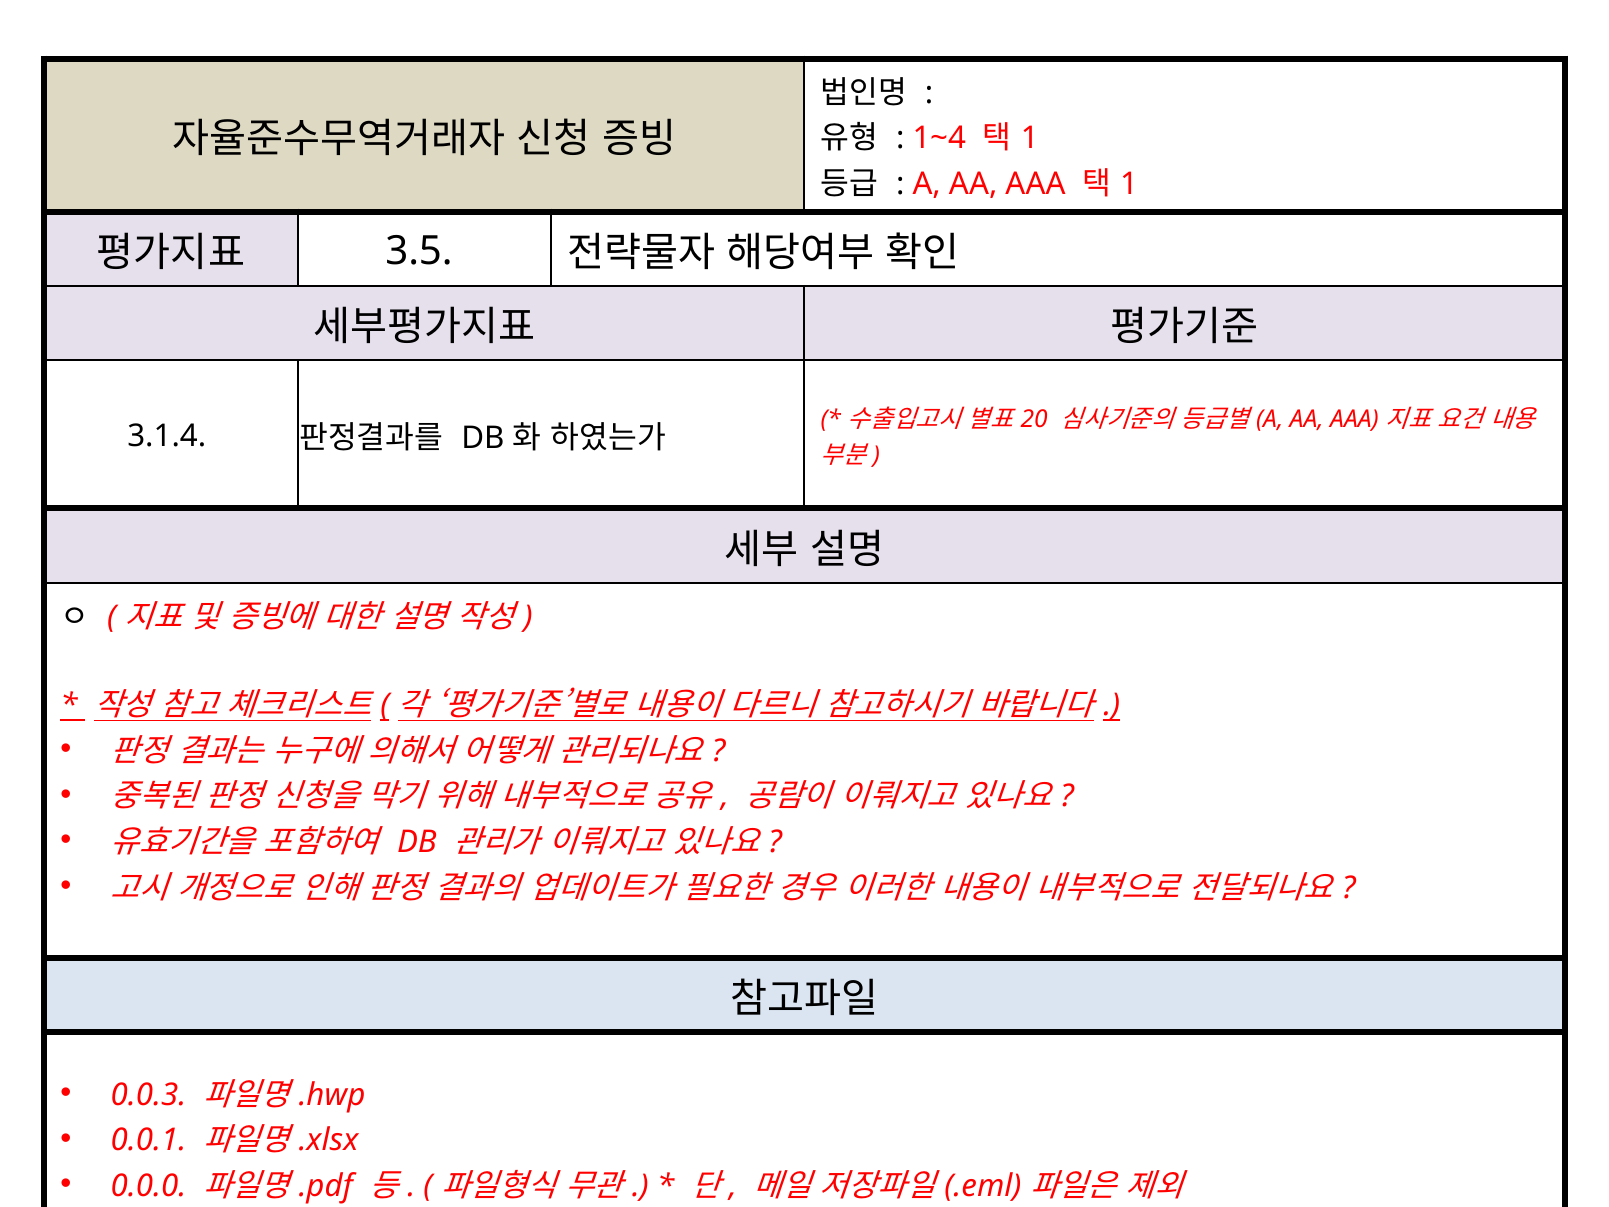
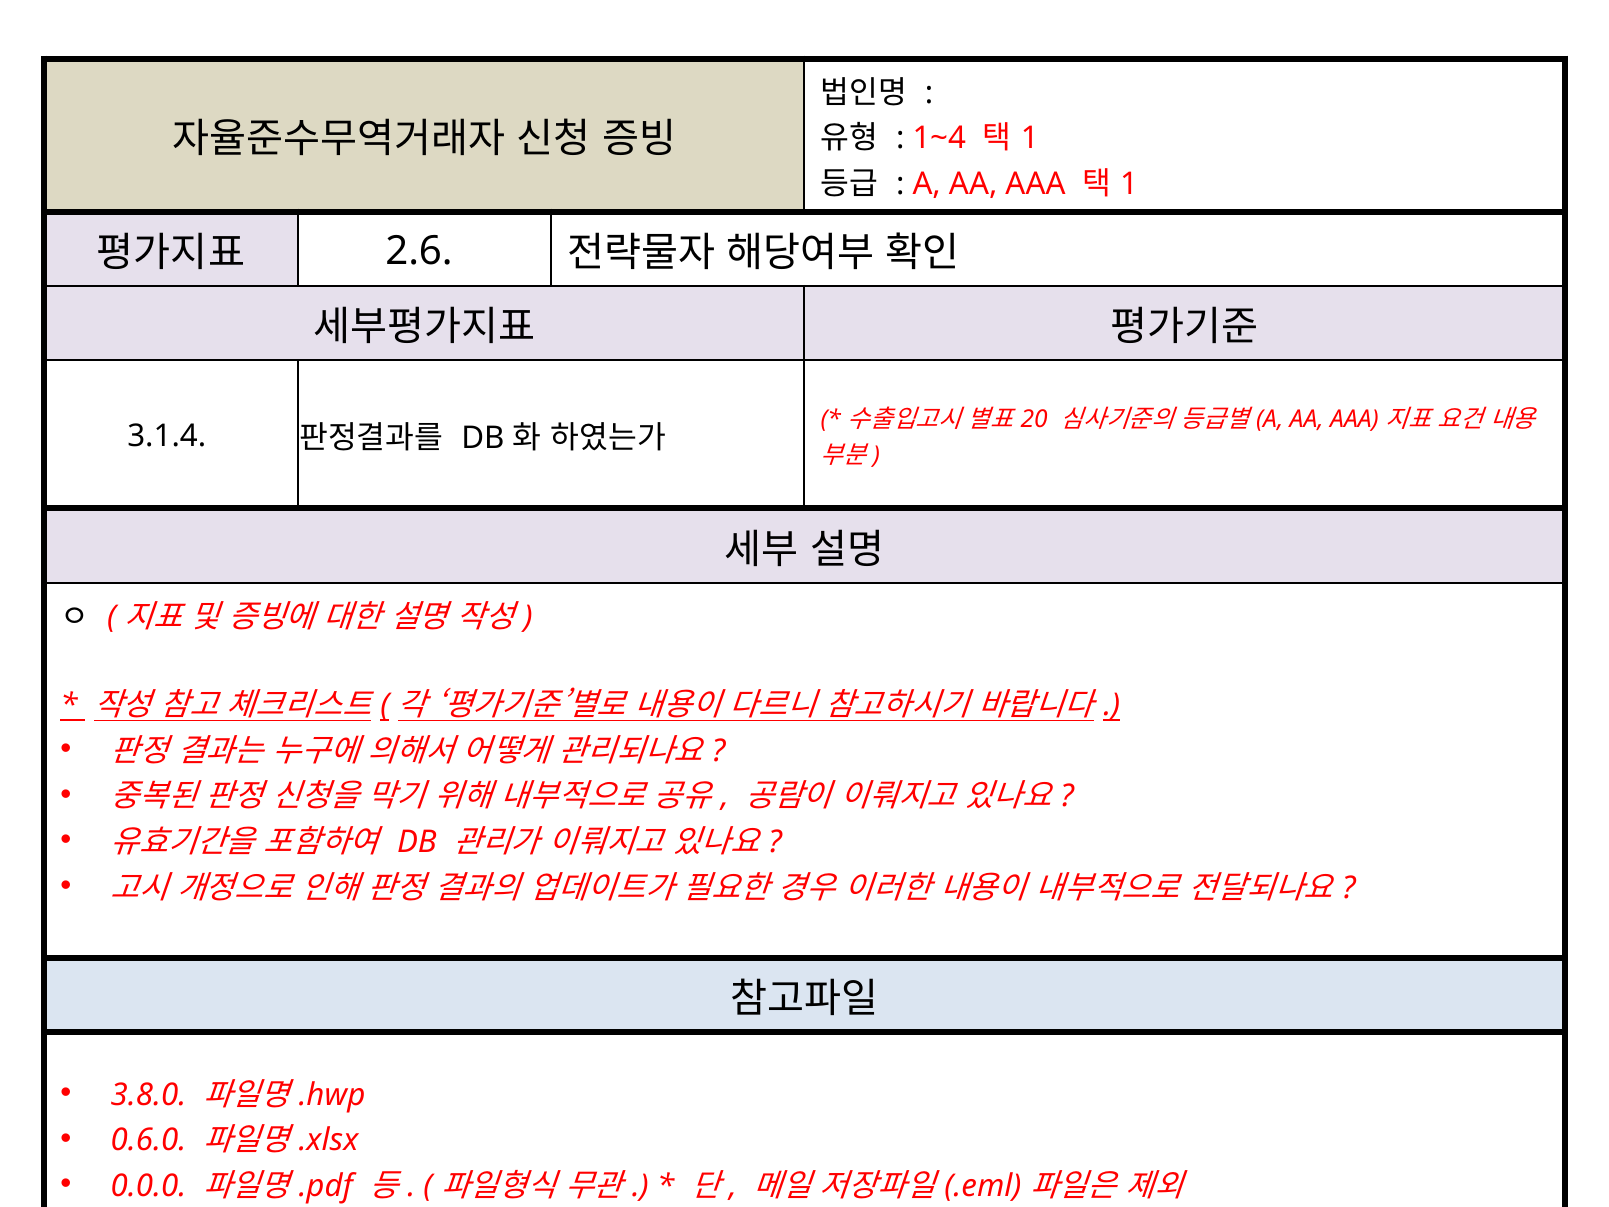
3.5: 3.5 -> 2.6
0.0.3: 0.0.3 -> 3.8.0
0.0.1: 0.0.1 -> 0.6.0
